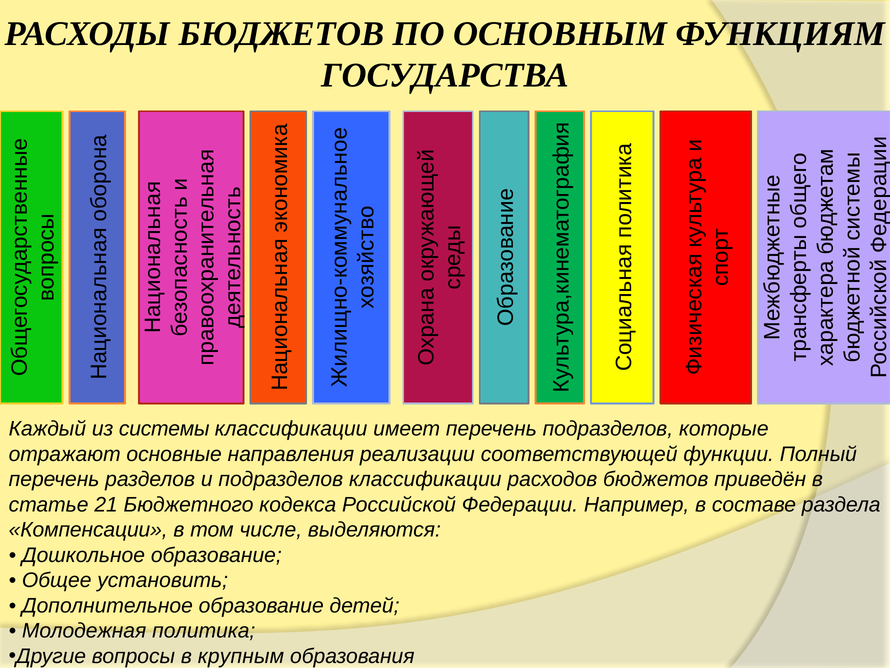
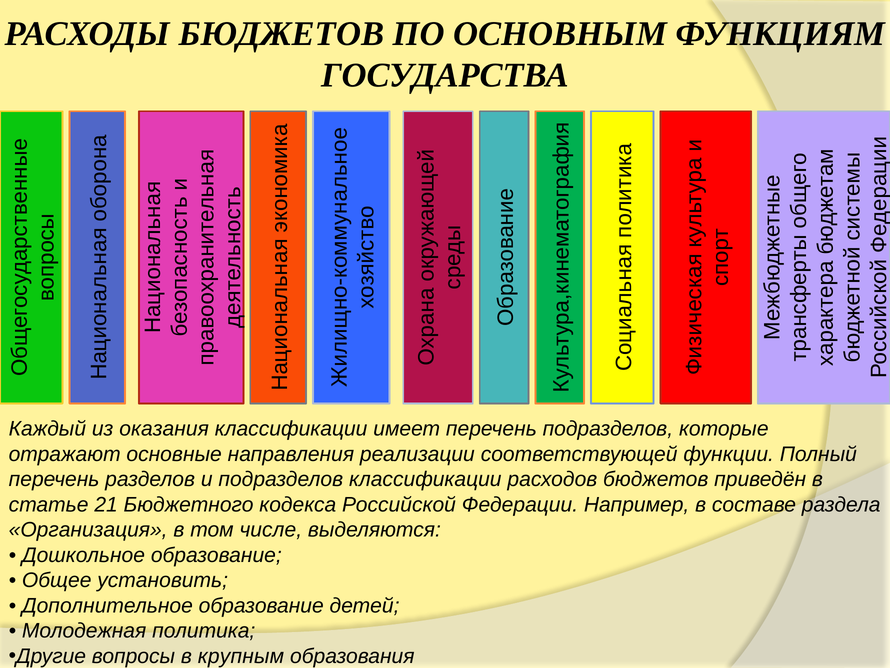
системы: системы -> оказания
Компенсации: Компенсации -> Организация
